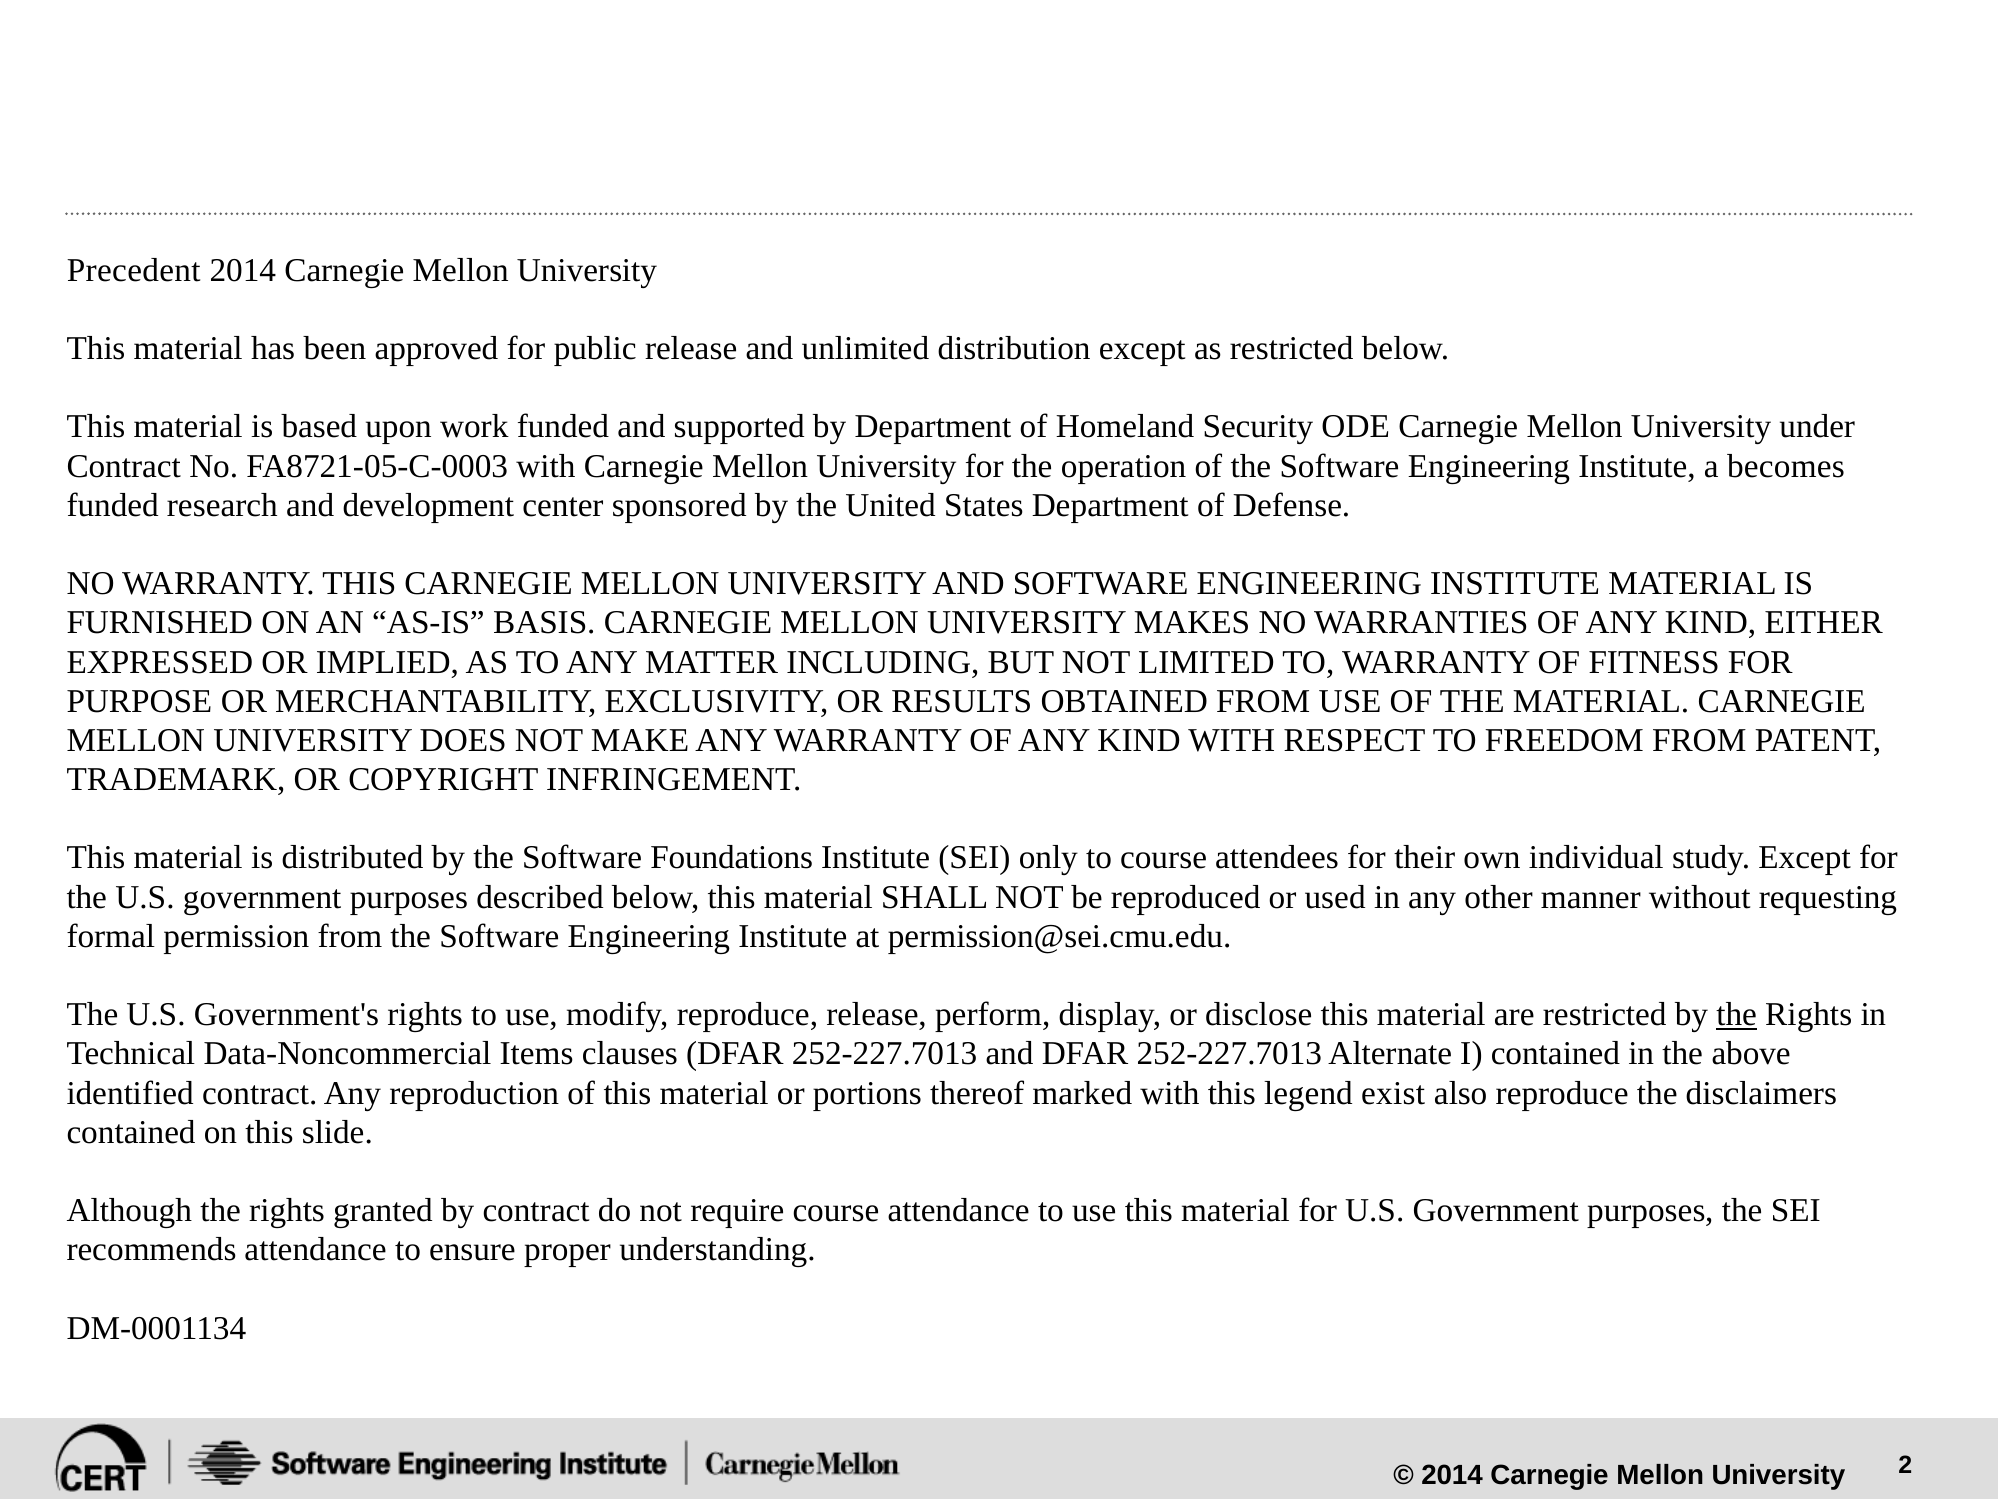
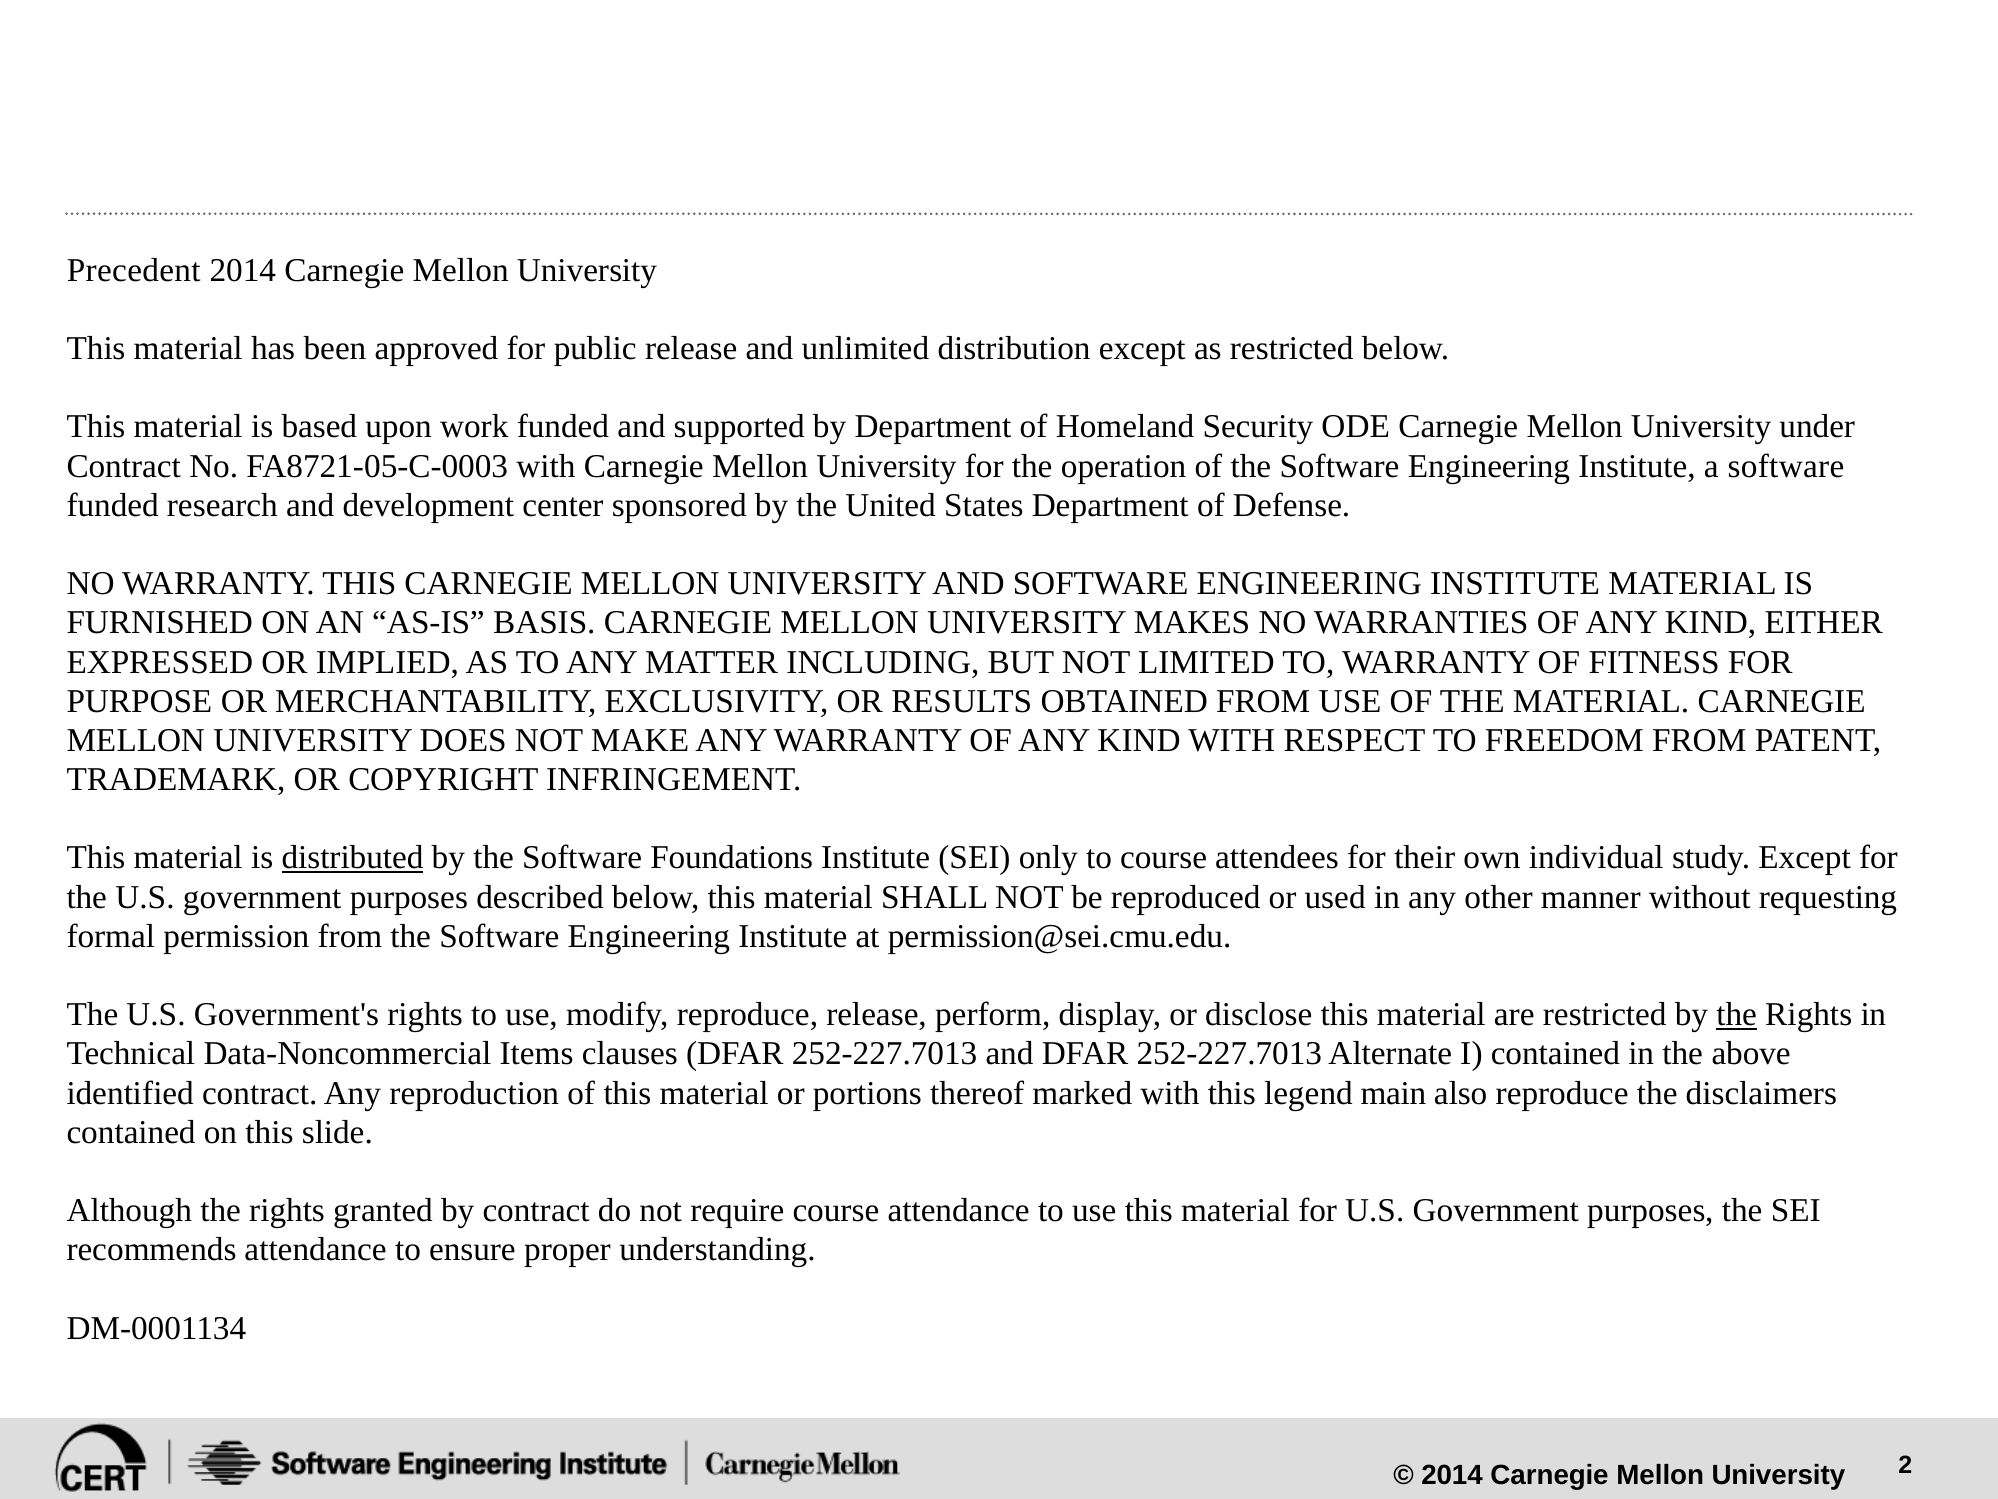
a becomes: becomes -> software
distributed underline: none -> present
exist: exist -> main
